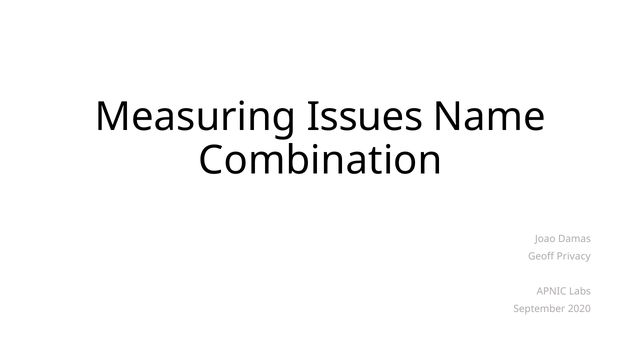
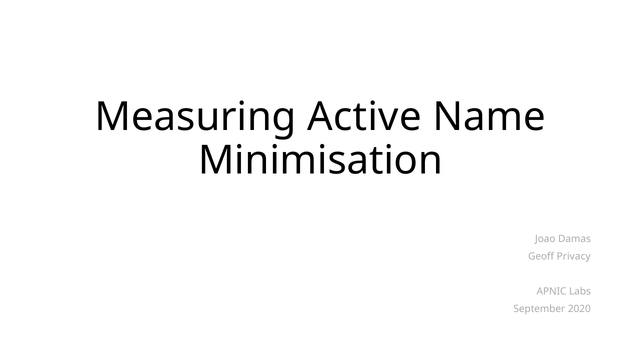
Issues: Issues -> Active
Combination: Combination -> Minimisation
